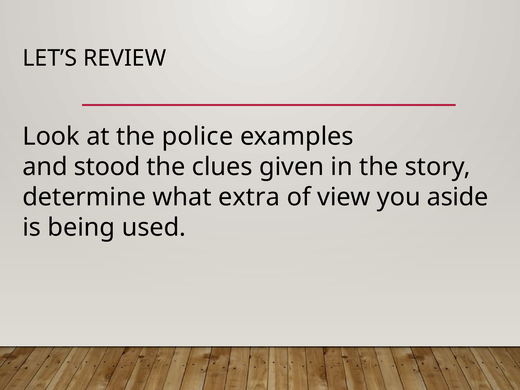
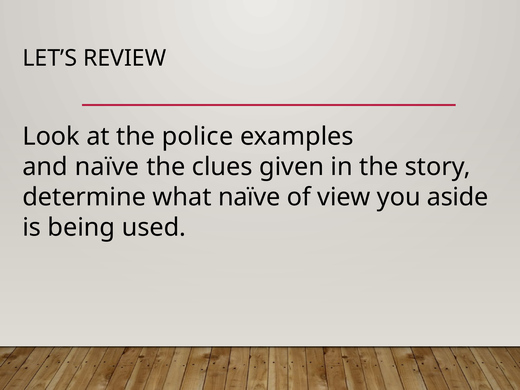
and stood: stood -> naïve
what extra: extra -> naïve
